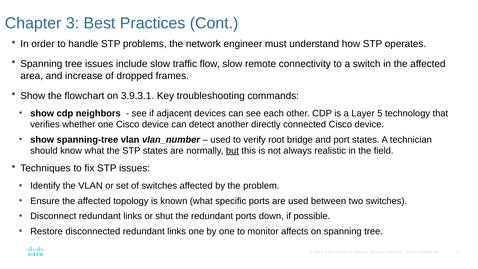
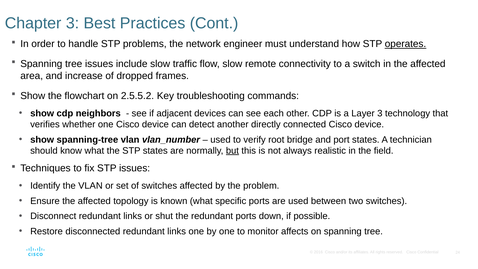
operates underline: none -> present
3.9.3.1: 3.9.3.1 -> 2.5.5.2
Layer 5: 5 -> 3
